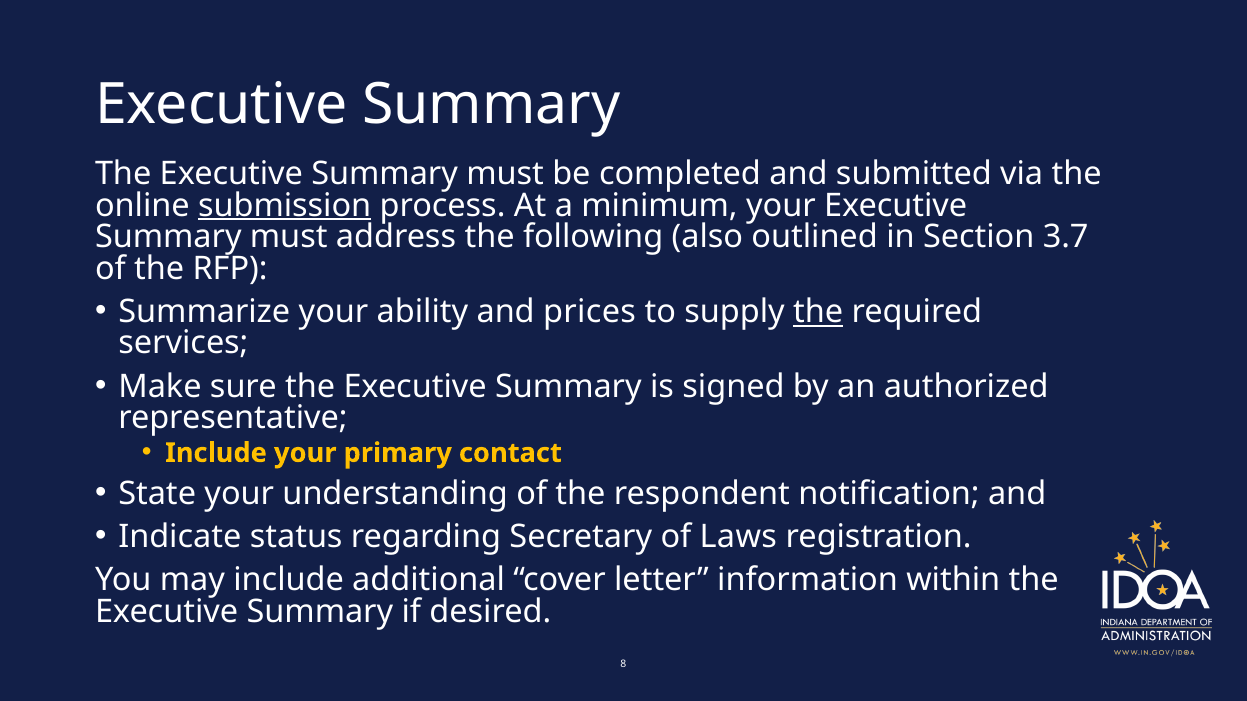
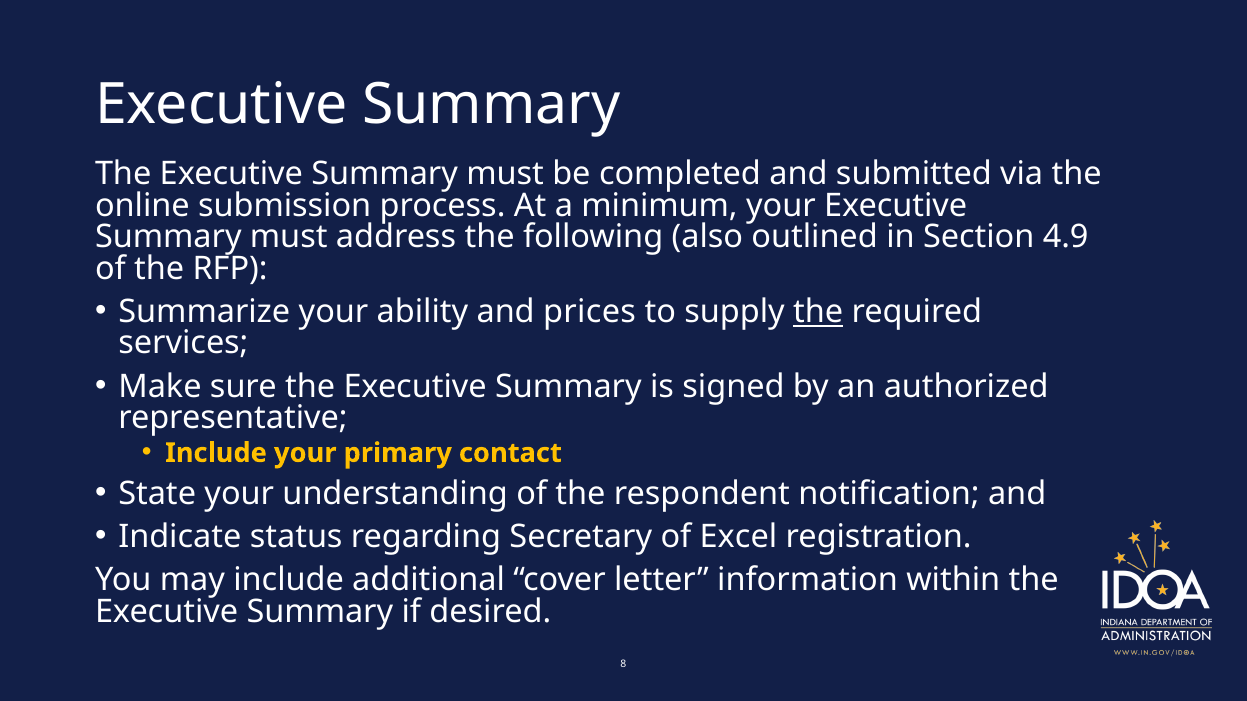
submission underline: present -> none
3.7: 3.7 -> 4.9
Laws: Laws -> Excel
